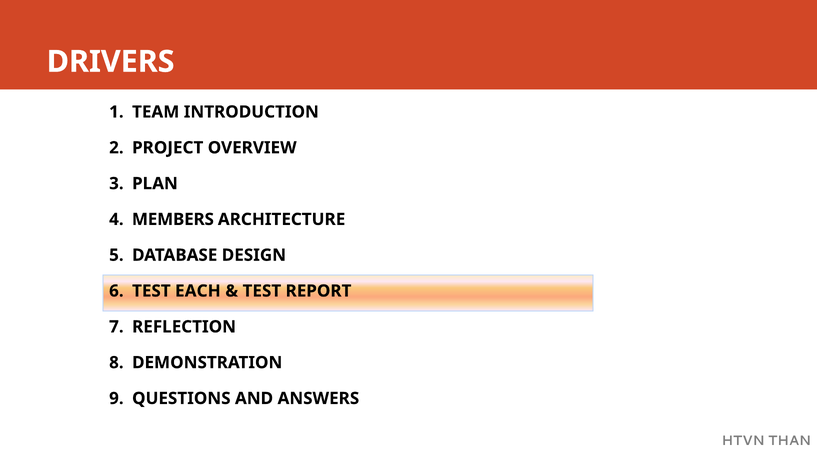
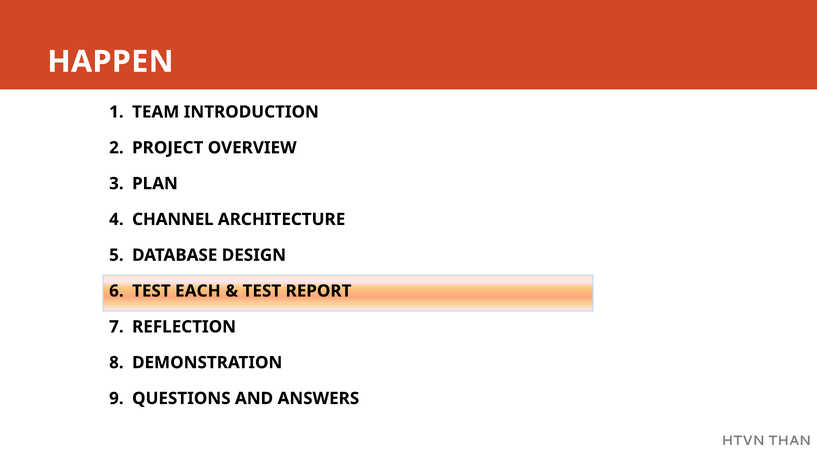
DRIVERS: DRIVERS -> HAPPEN
MEMBERS: MEMBERS -> CHANNEL
